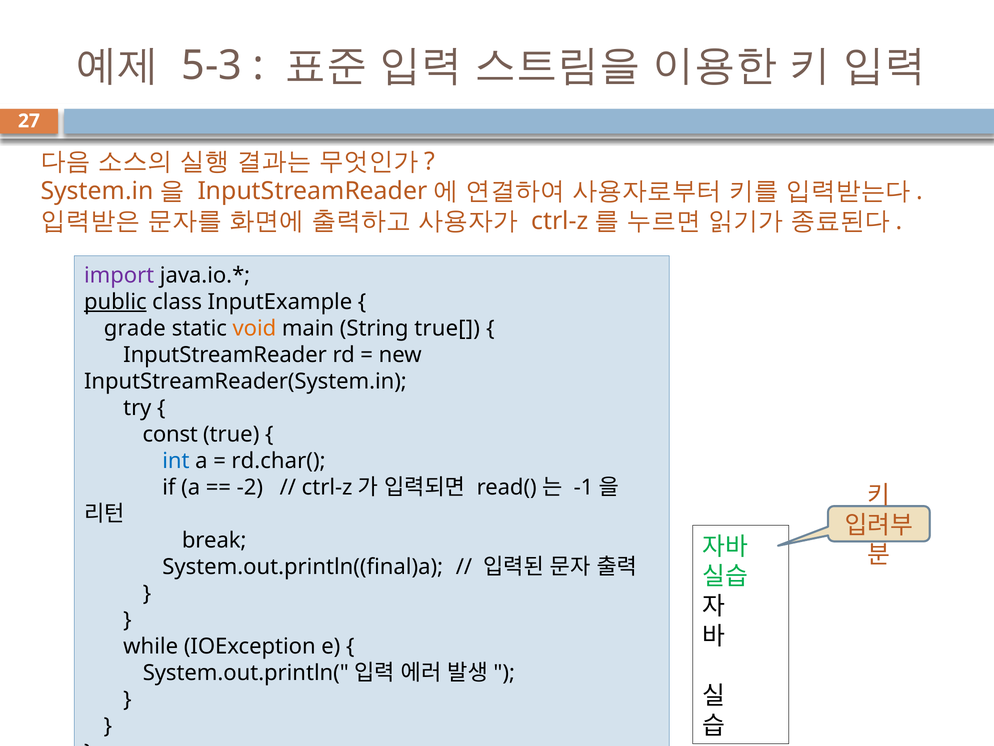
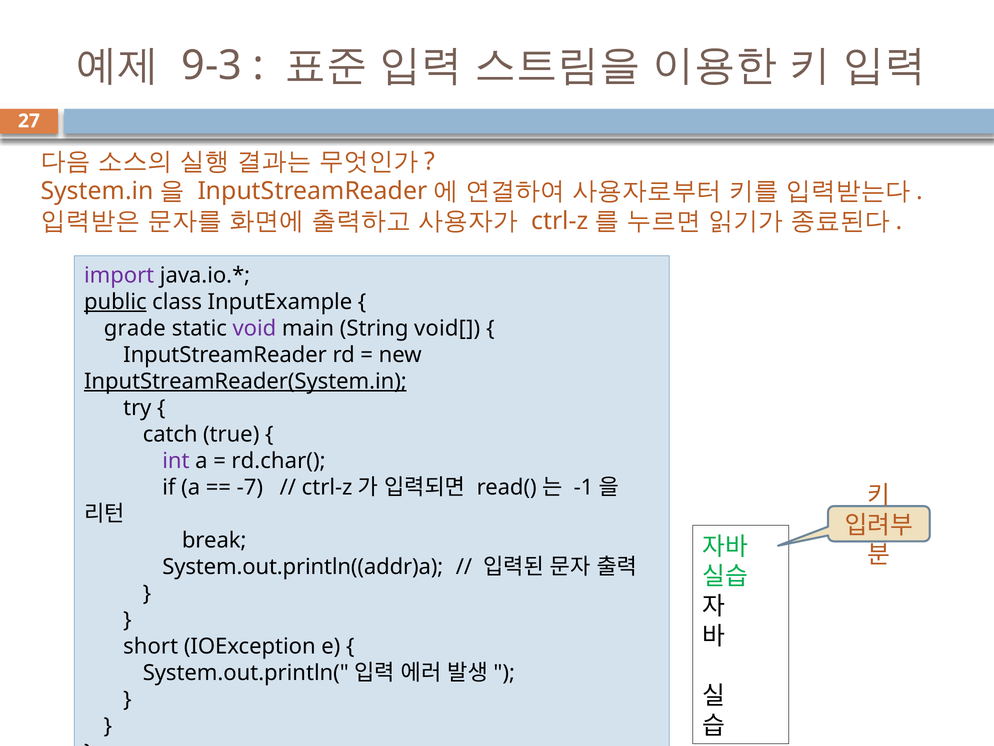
5-3: 5-3 -> 9-3
void colour: orange -> purple
true[: true[ -> void[
InputStreamReader(System.in underline: none -> present
const: const -> catch
int colour: blue -> purple
-2: -2 -> -7
System.out.println((final)a: System.out.println((final)a -> System.out.println((addr)a
while: while -> short
